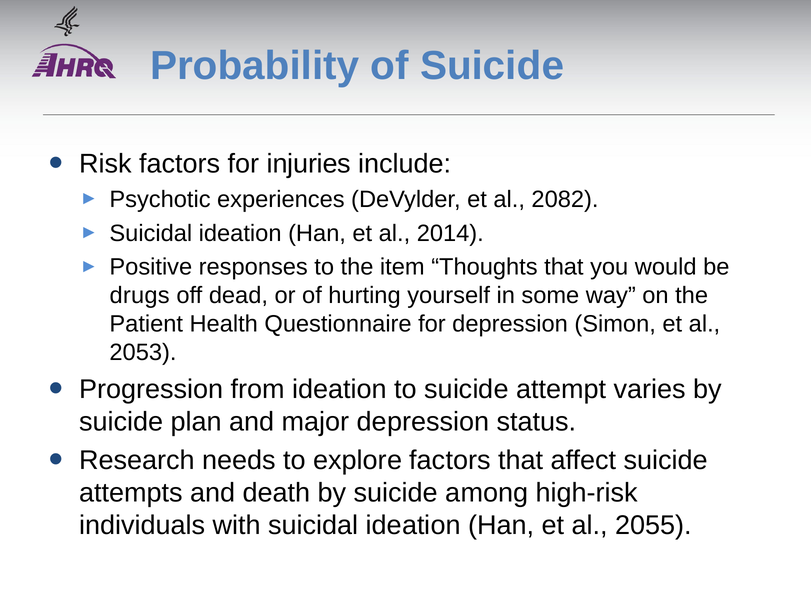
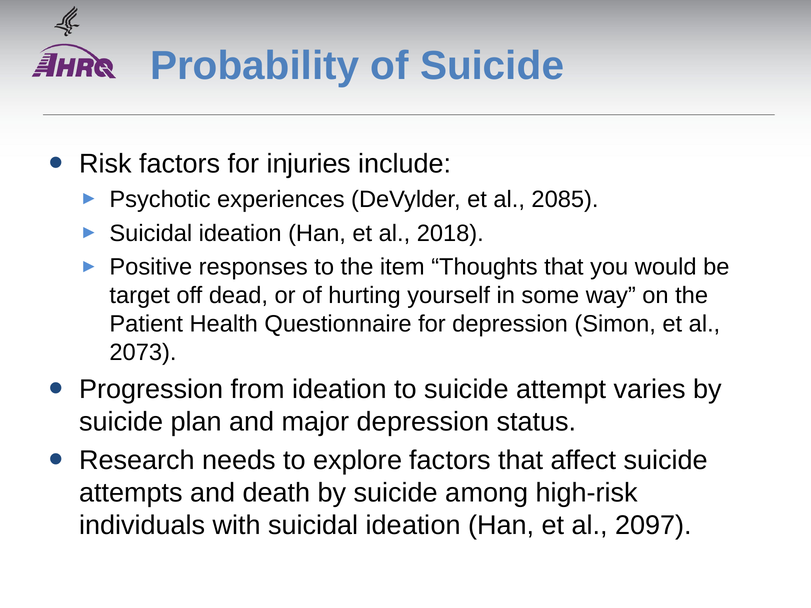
2082: 2082 -> 2085
2014: 2014 -> 2018
drugs: drugs -> target
2053: 2053 -> 2073
2055: 2055 -> 2097
